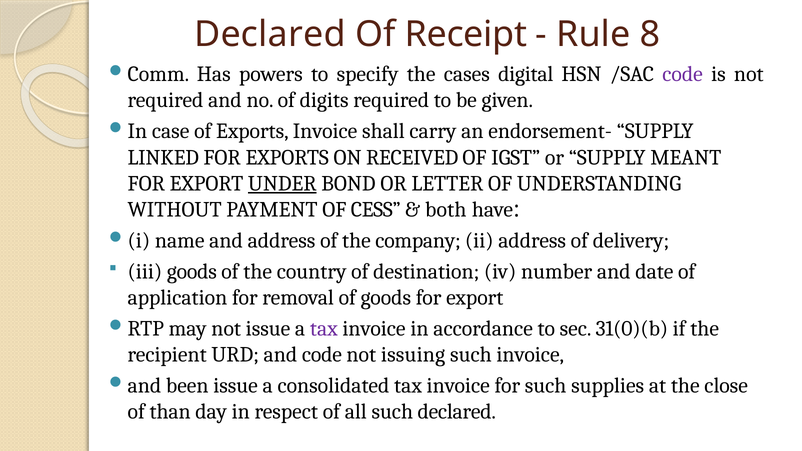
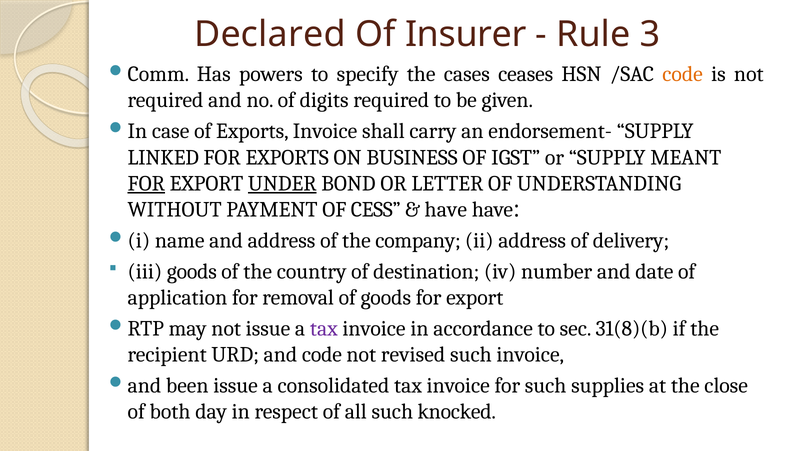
Receipt: Receipt -> Insurer
8: 8 -> 3
digital: digital -> ceases
code at (683, 74) colour: purple -> orange
RECEIVED: RECEIVED -> BUSINESS
FOR at (146, 183) underline: none -> present
both at (446, 209): both -> have
31(0)(b: 31(0)(b -> 31(8)(b
issuing: issuing -> revised
than: than -> both
such declared: declared -> knocked
